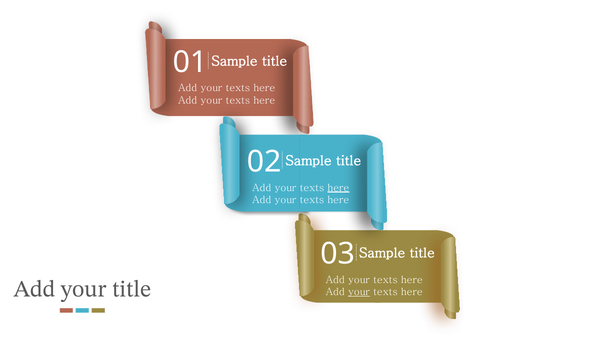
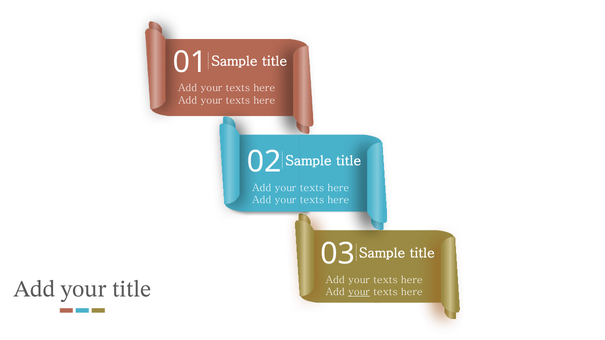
here at (338, 188) underline: present -> none
